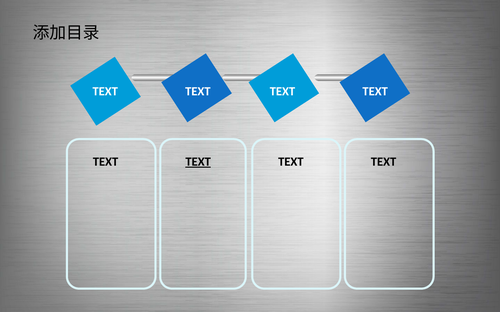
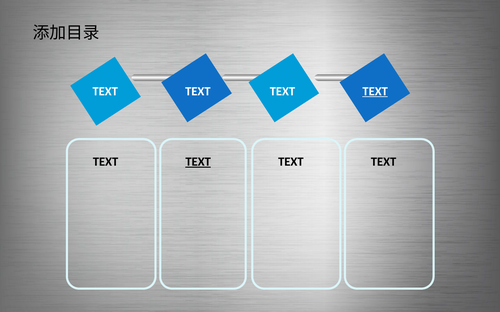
TEXT at (375, 91) underline: none -> present
